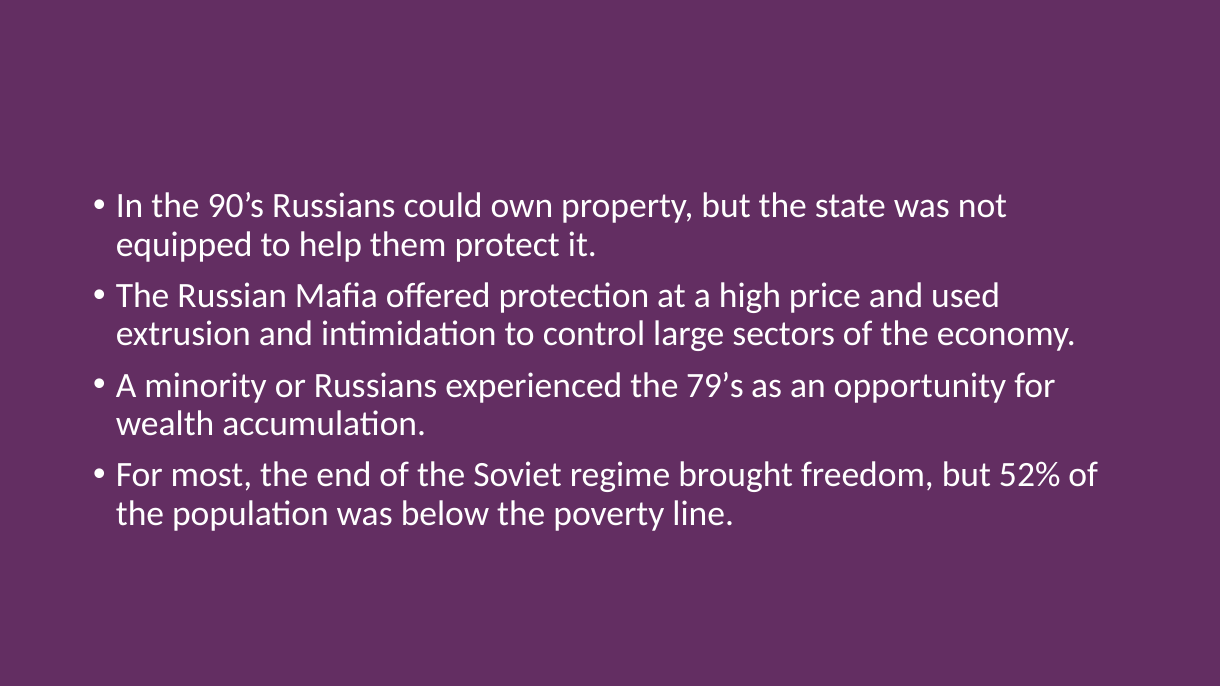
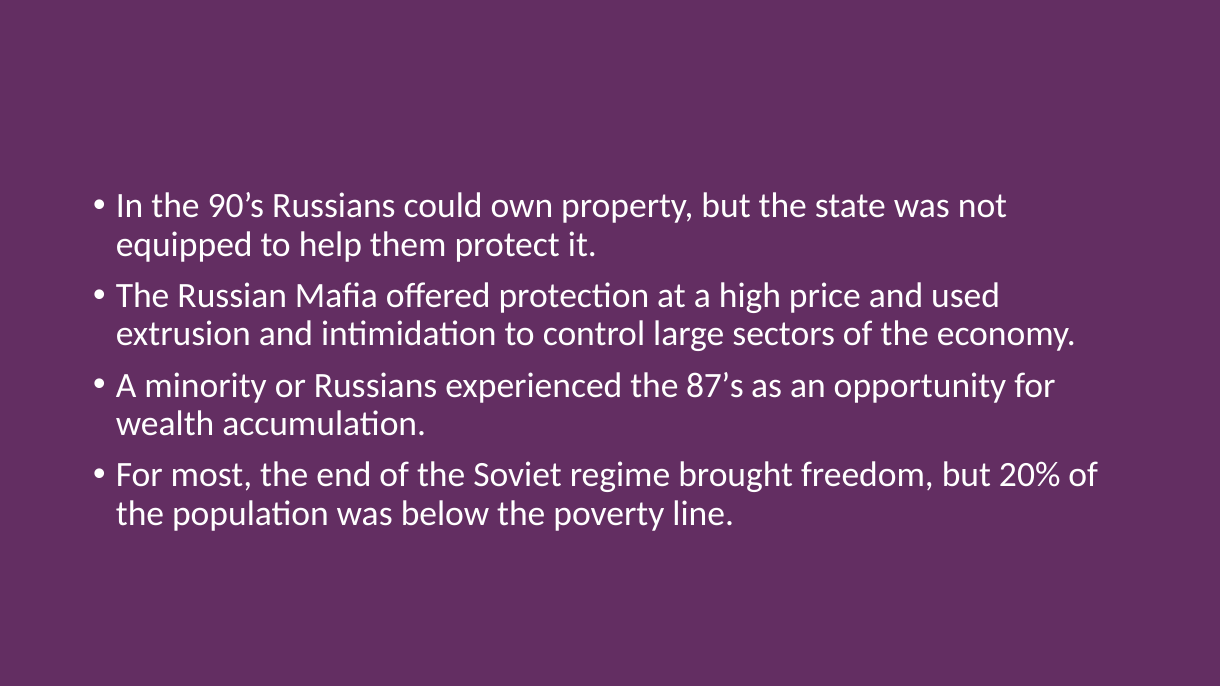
79’s: 79’s -> 87’s
52%: 52% -> 20%
